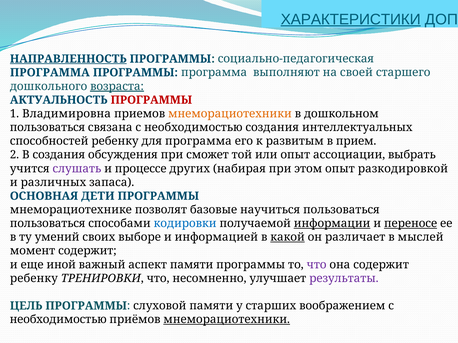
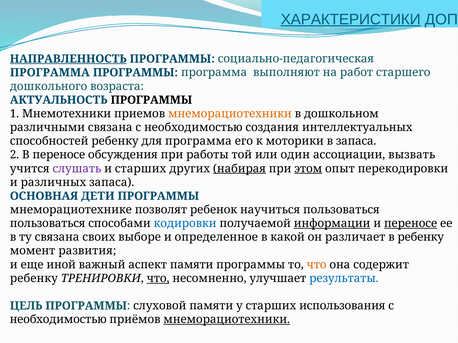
своей: своей -> работ
возраста underline: present -> none
ПРОГРАММЫ at (151, 100) colour: red -> black
Владимировна: Владимировна -> Мнемотехники
пользоваться at (47, 128): пользоваться -> различными
развитым: развитым -> моторики
в прием: прием -> запаса
В создания: создания -> переносе
сможет: сможет -> работы
или опыт: опыт -> один
выбрать: выбрать -> вызвать
и процессе: процессе -> старших
набирая underline: none -> present
этом underline: none -> present
разкодировкой: разкодировкой -> перекодировки
базовые: базовые -> ребенок
ту умений: умений -> связана
информацией: информацией -> определенное
какой underline: present -> none
в мыслей: мыслей -> ребенку
момент содержит: содержит -> развития
что at (317, 265) colour: purple -> orange
что at (158, 279) underline: none -> present
результаты colour: purple -> blue
воображением: воображением -> использования
